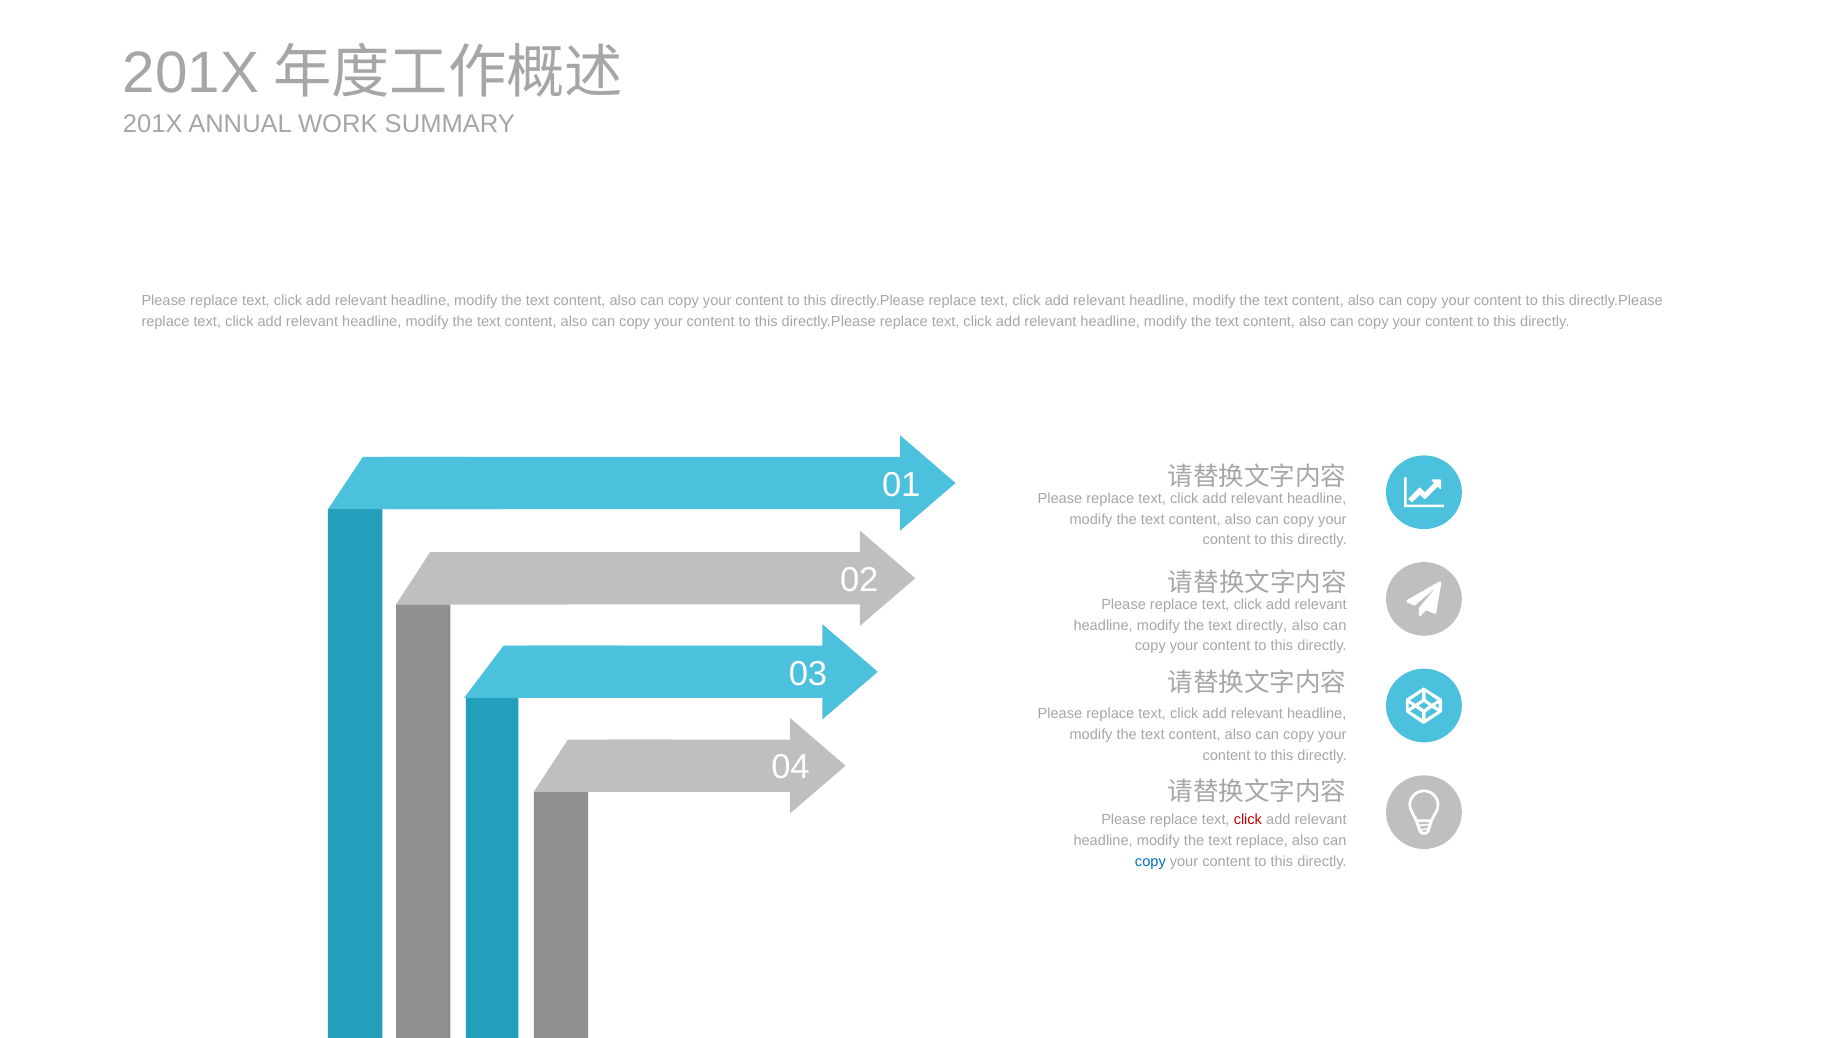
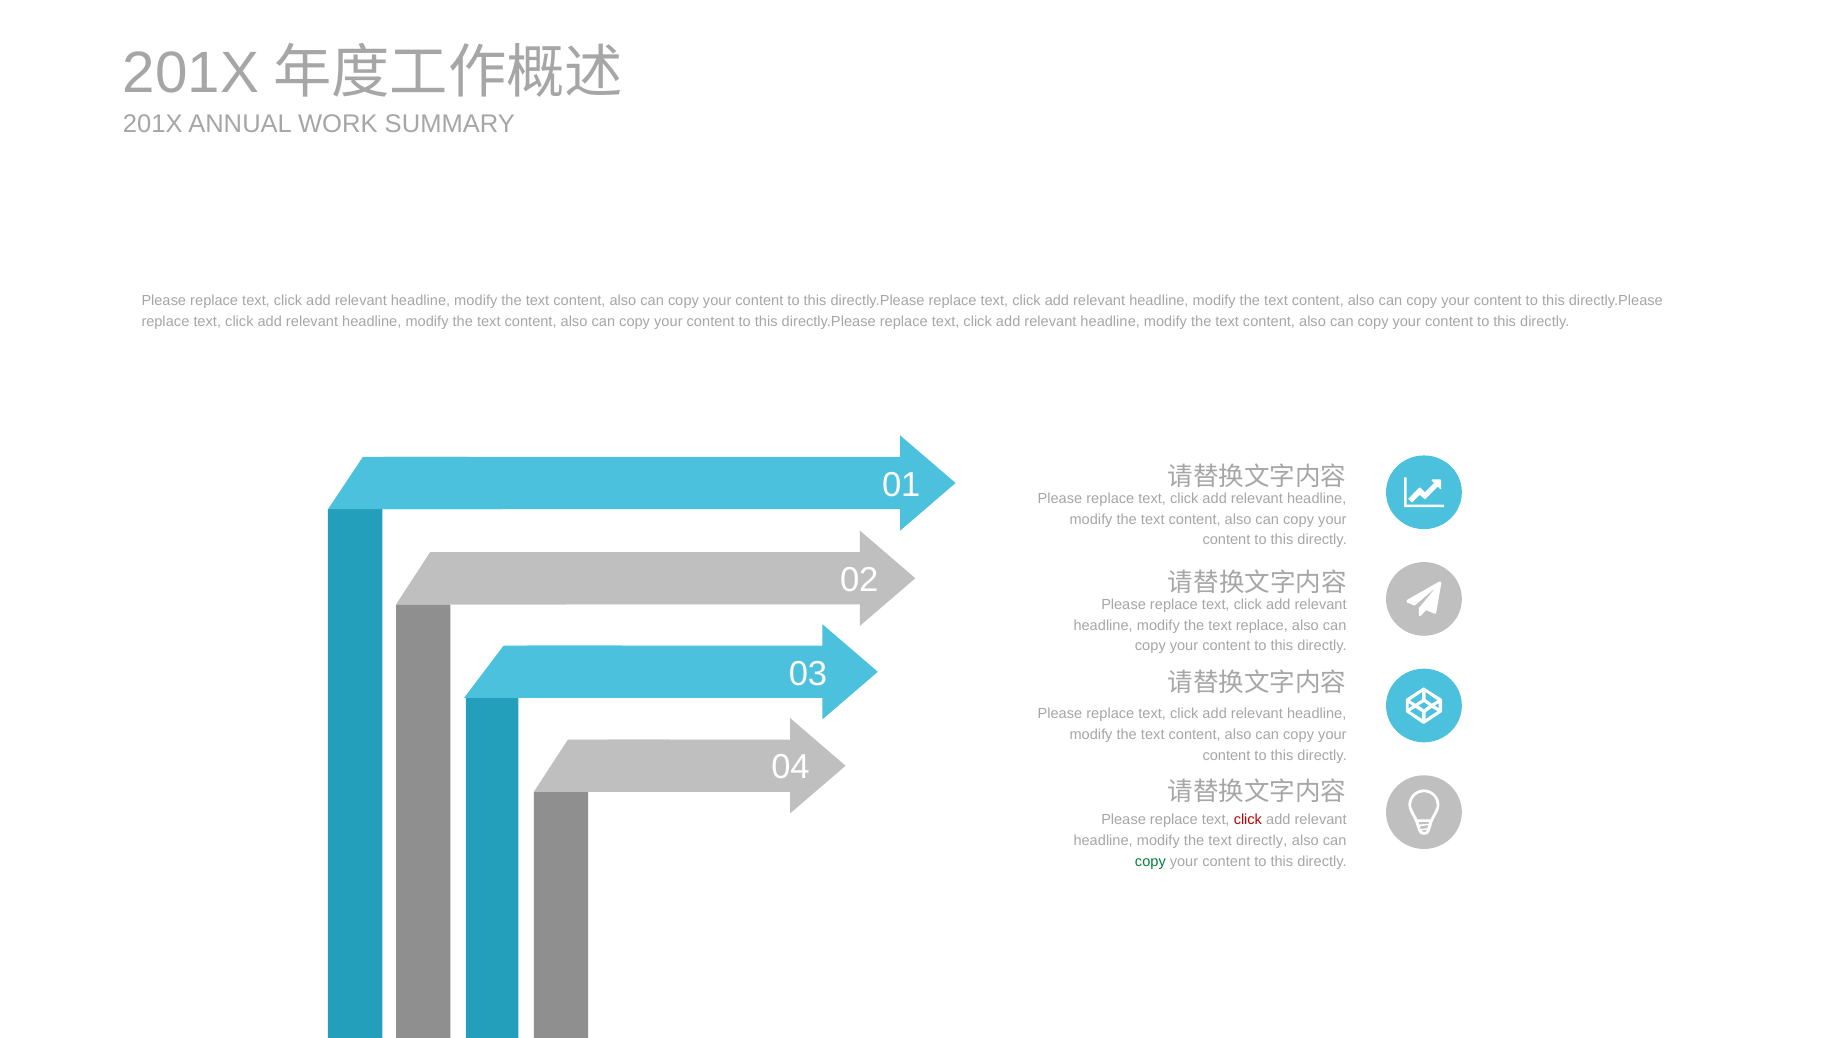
text directly: directly -> replace
text replace: replace -> directly
copy at (1150, 861) colour: blue -> green
